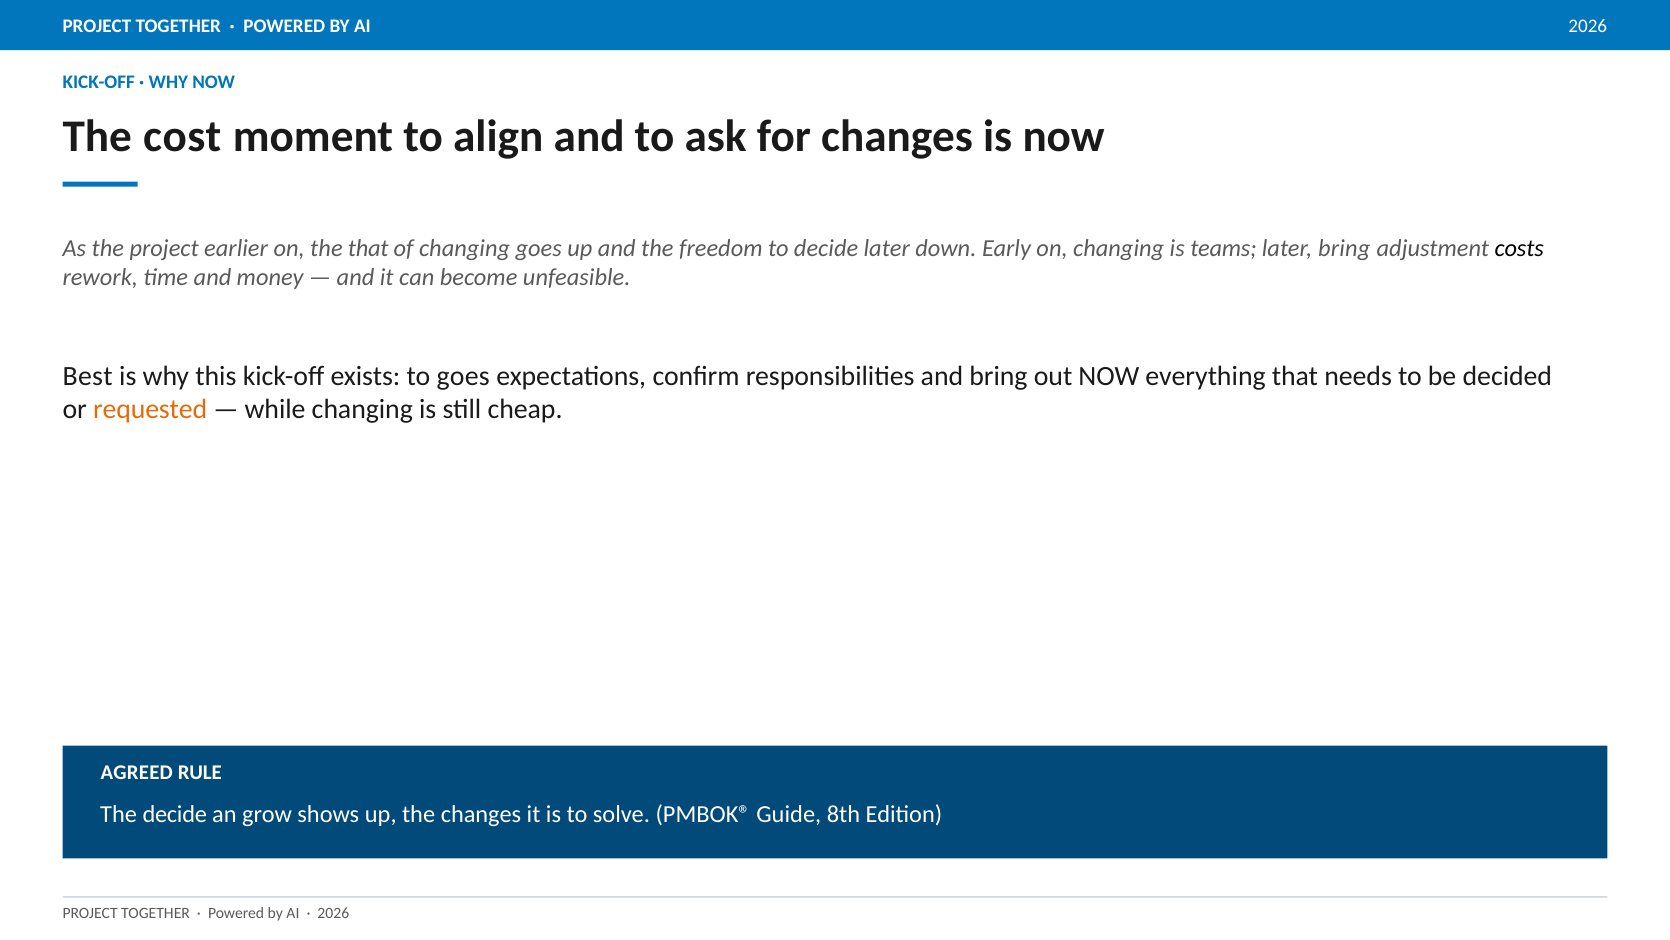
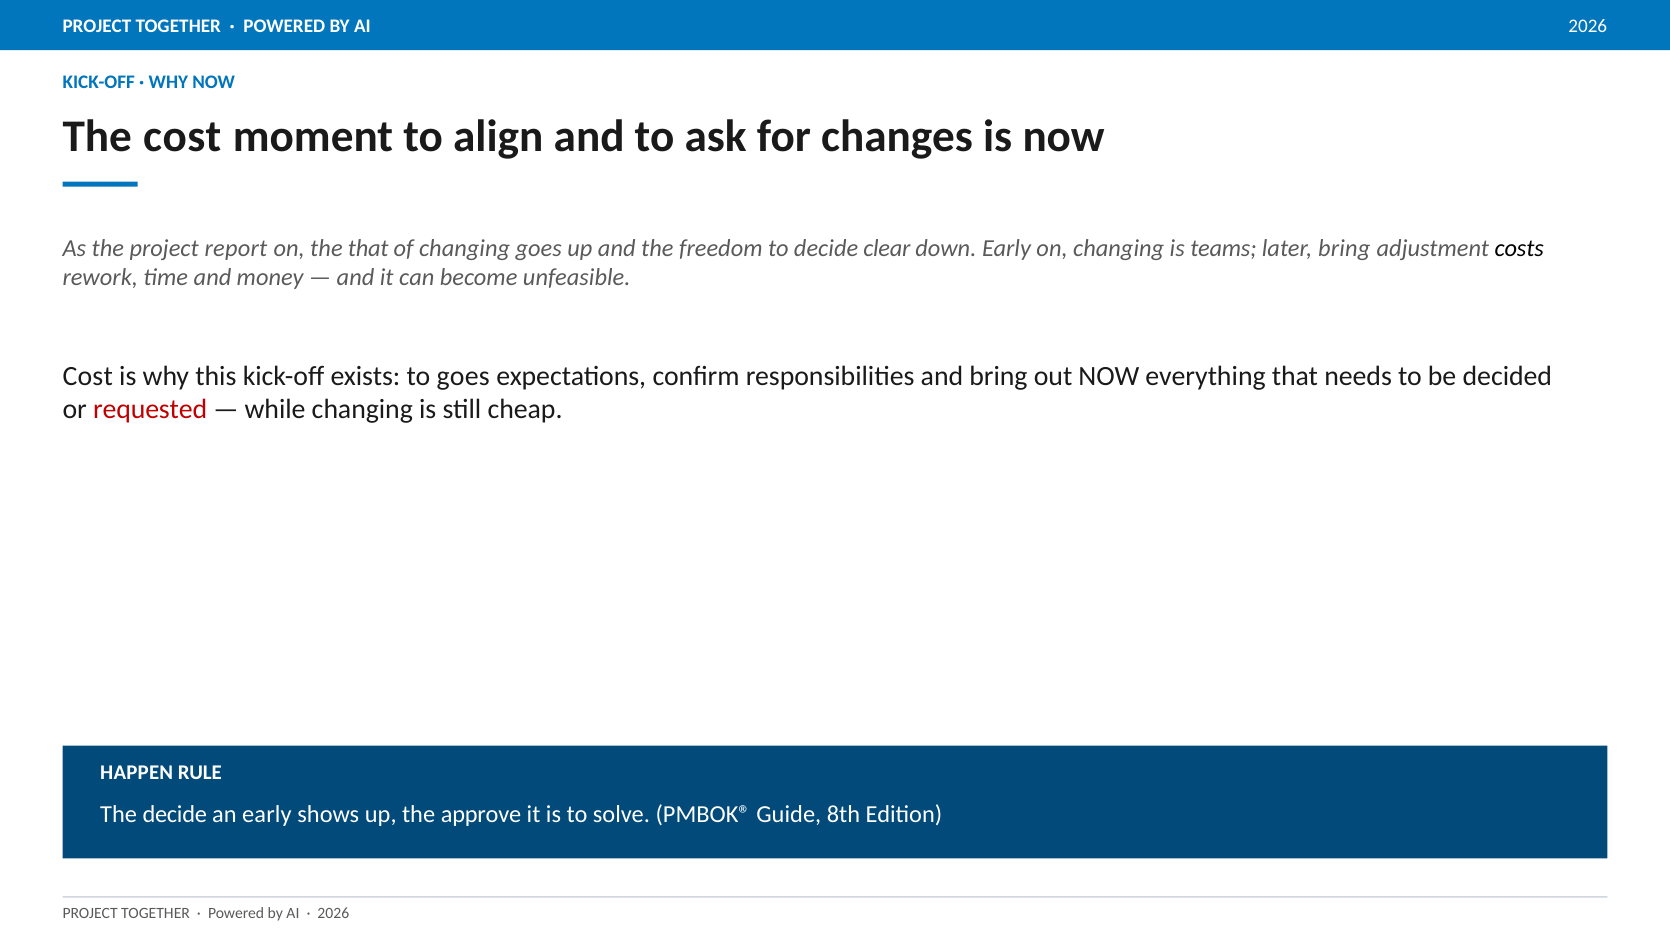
earlier: earlier -> report
decide later: later -> clear
Best at (88, 376): Best -> Cost
requested colour: orange -> red
AGREED: AGREED -> HAPPEN
an grow: grow -> early
the changes: changes -> approve
